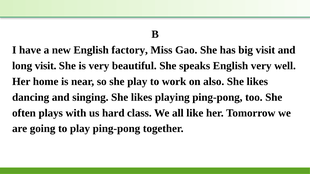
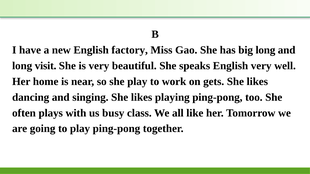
big visit: visit -> long
also: also -> gets
hard: hard -> busy
